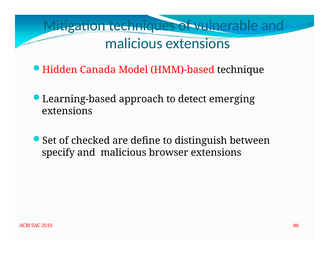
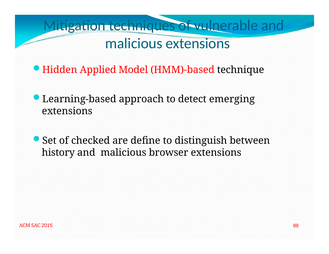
Canada: Canada -> Applied
specify: specify -> history
